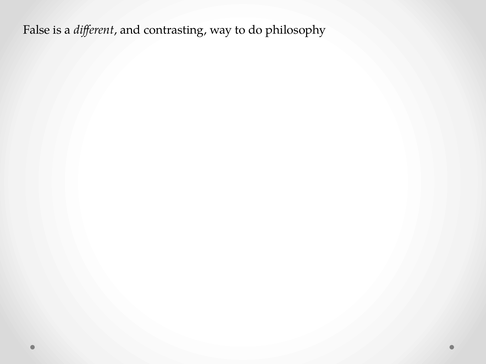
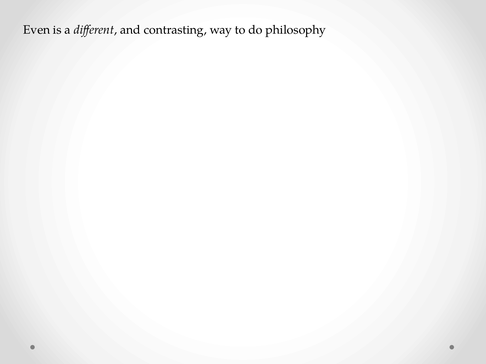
False: False -> Even
